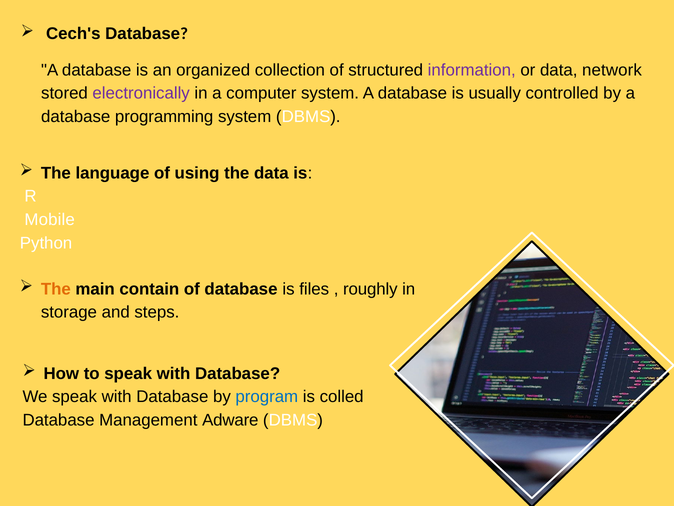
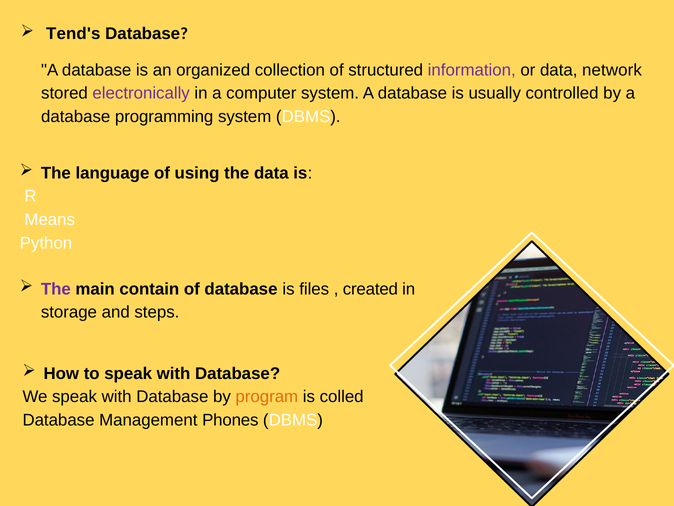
Cech's: Cech's -> Tend's
Mobile: Mobile -> Means
The at (56, 289) colour: orange -> purple
roughly: roughly -> created
program colour: blue -> orange
Adware: Adware -> Phones
